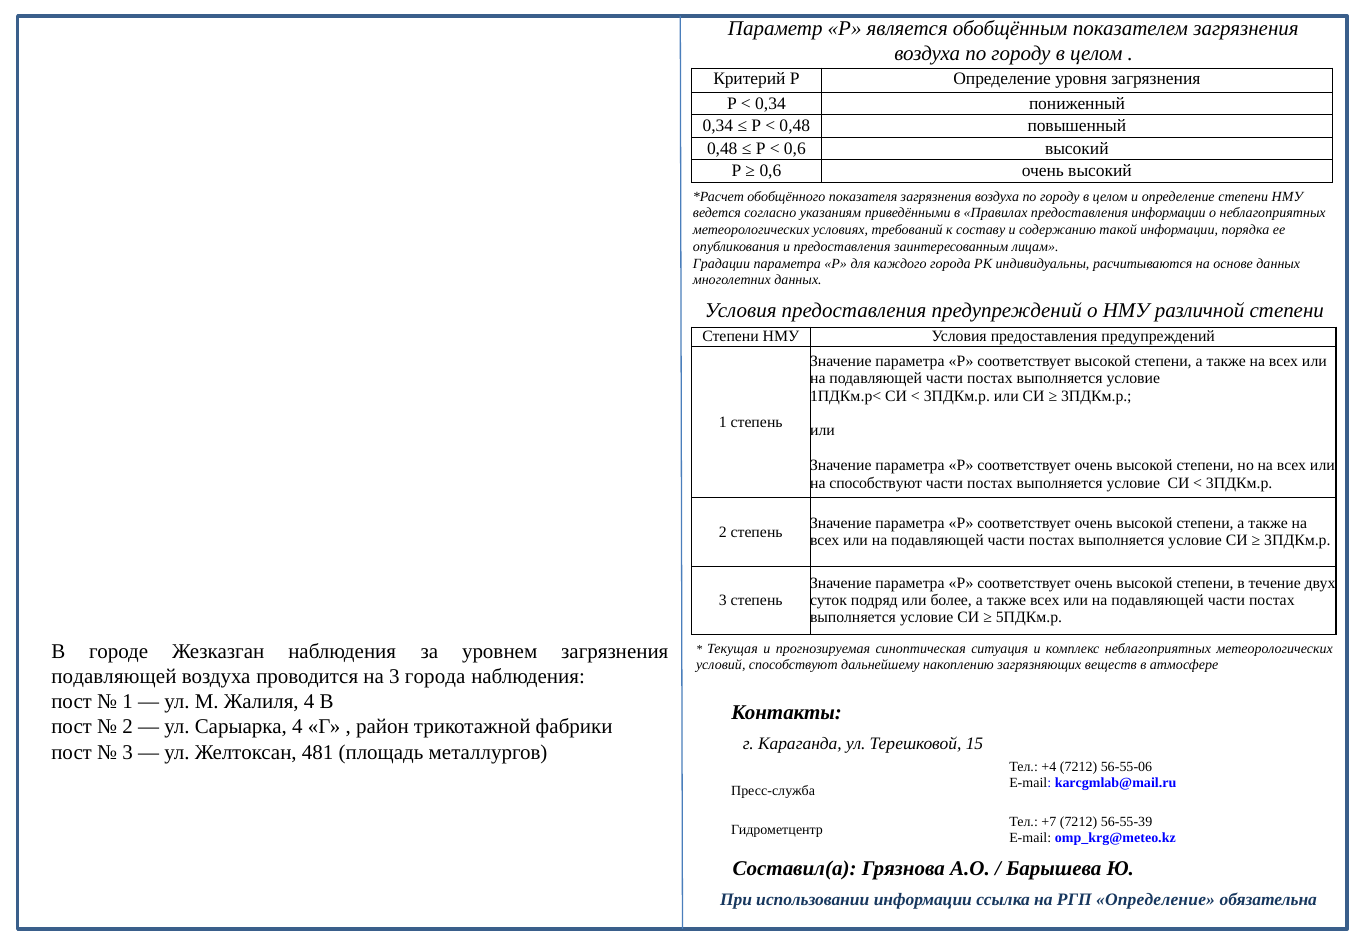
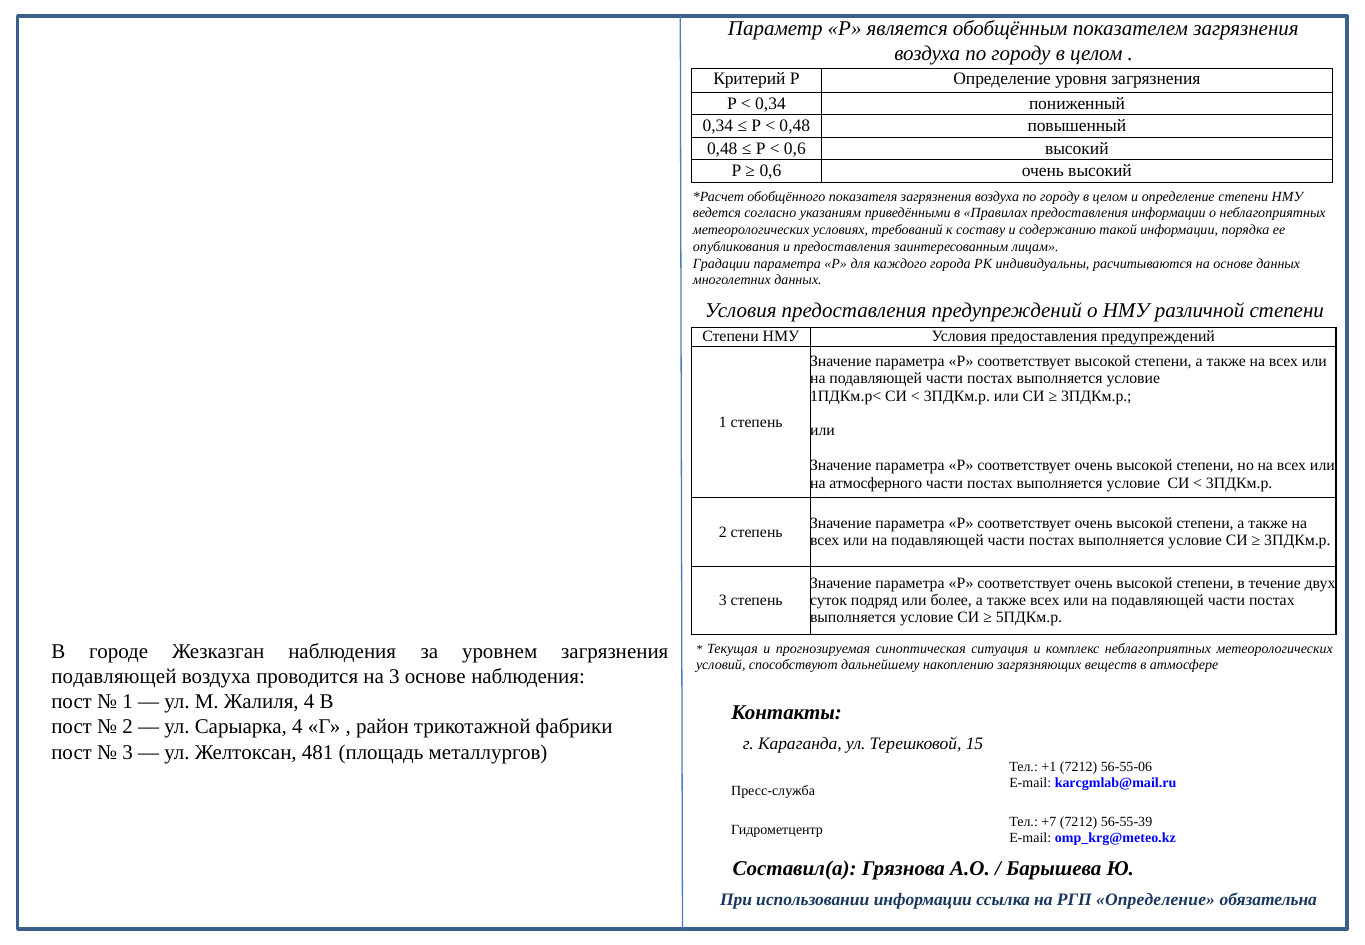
на способствуют: способствуют -> атмосферного
3 города: города -> основе
+4: +4 -> +1
